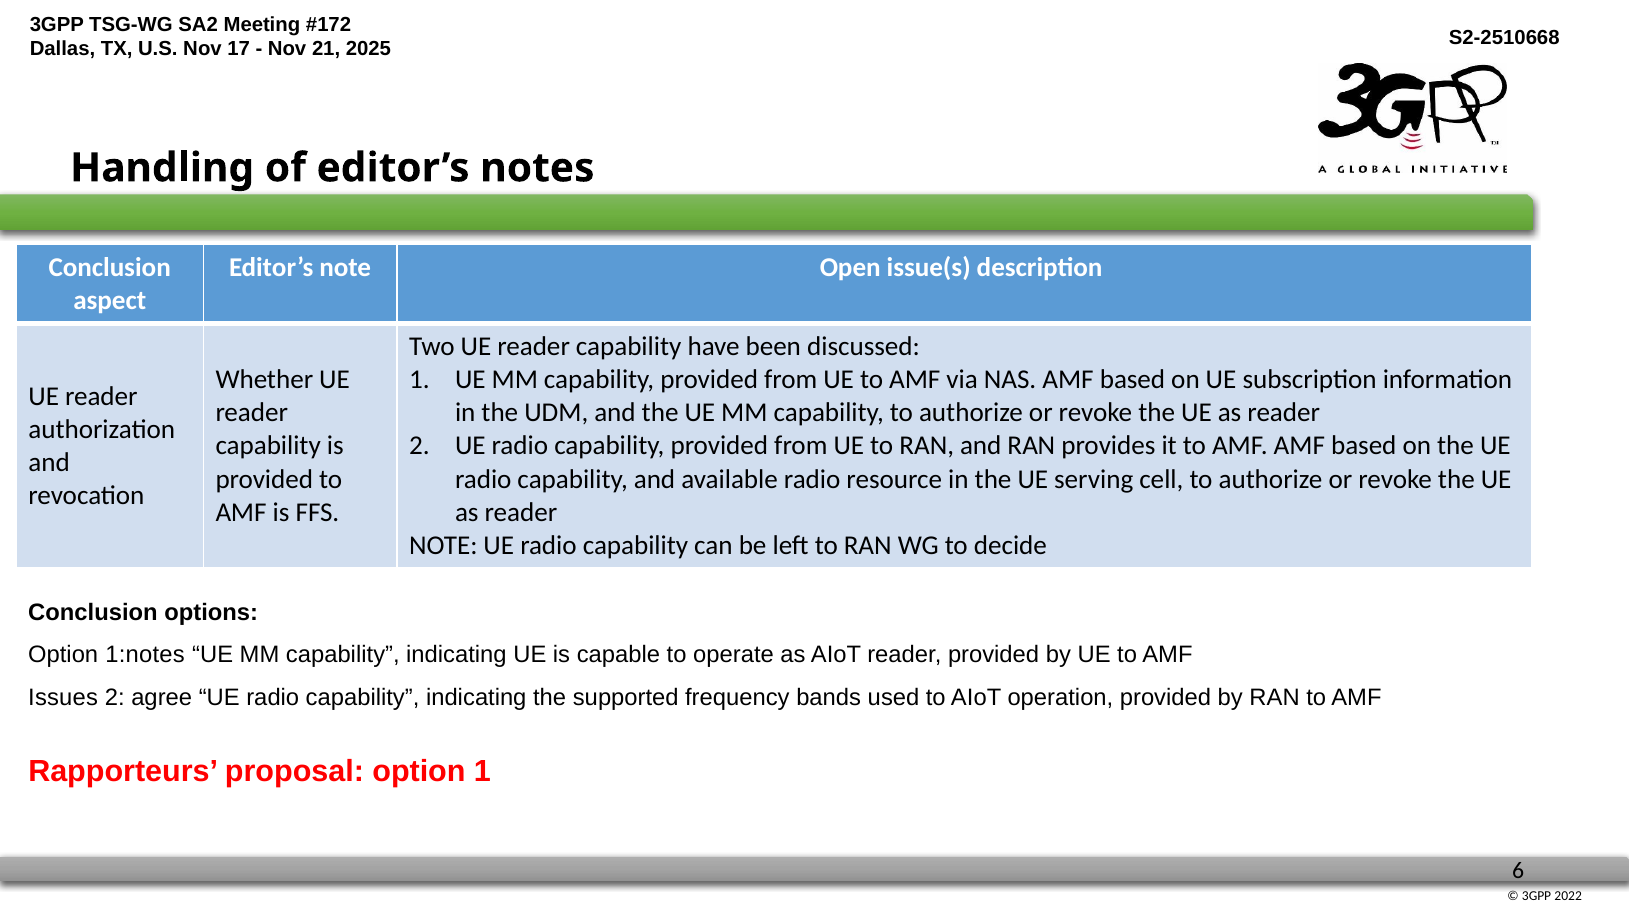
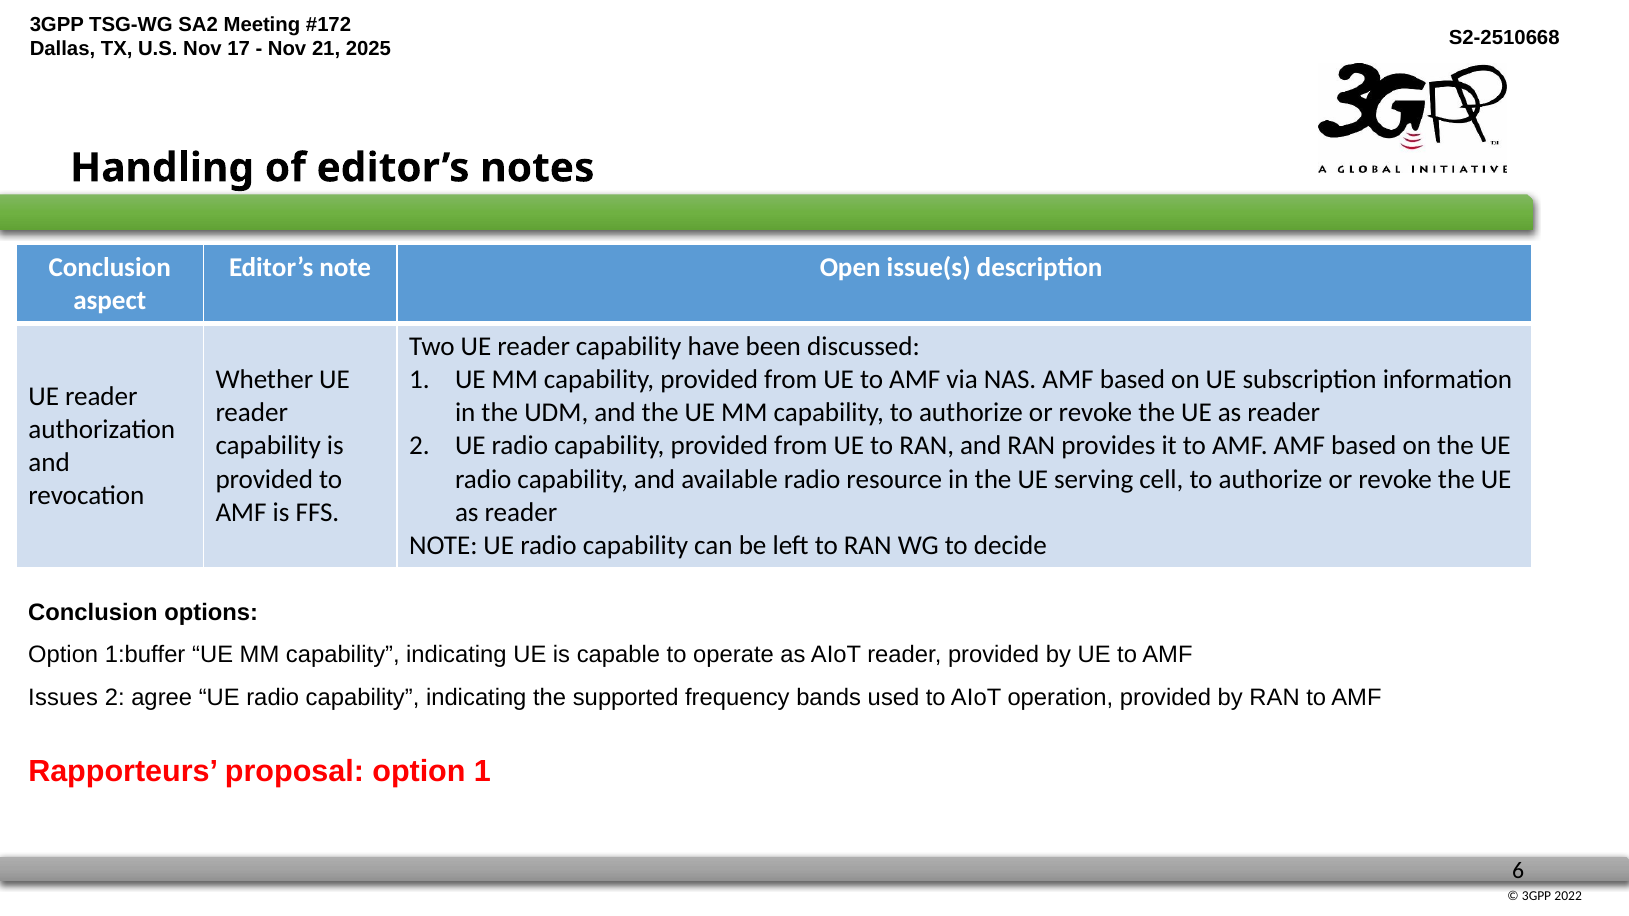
1:notes: 1:notes -> 1:buffer
